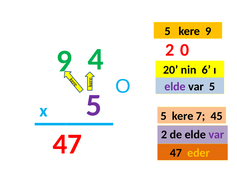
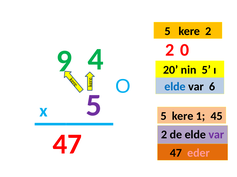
kere 9: 9 -> 2
nin 6: 6 -> 5
elde at (175, 87) colour: purple -> blue
var 5: 5 -> 6
7: 7 -> 1
eder colour: yellow -> pink
